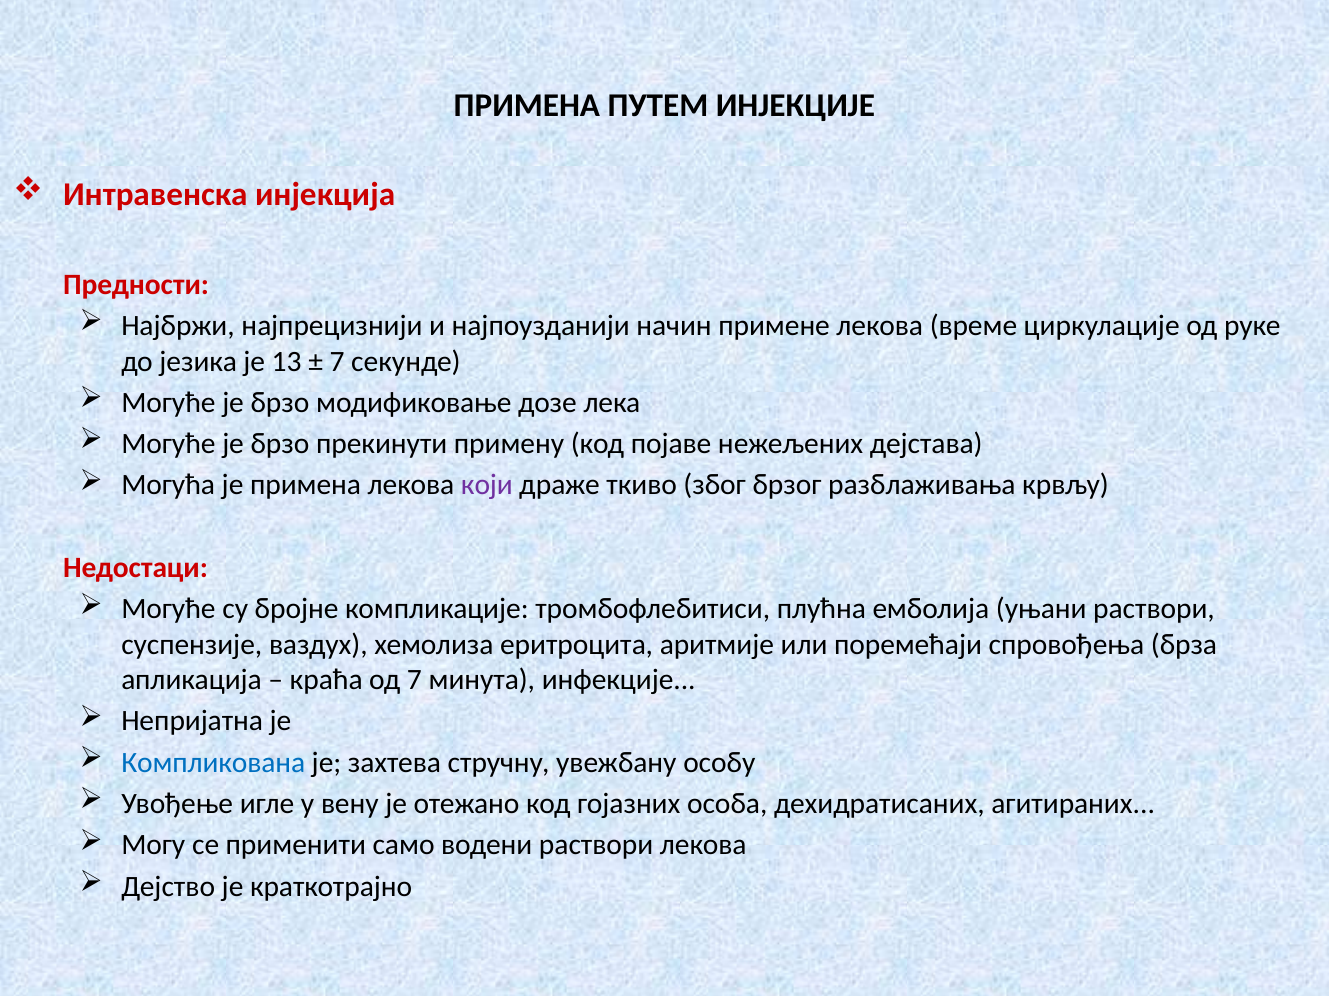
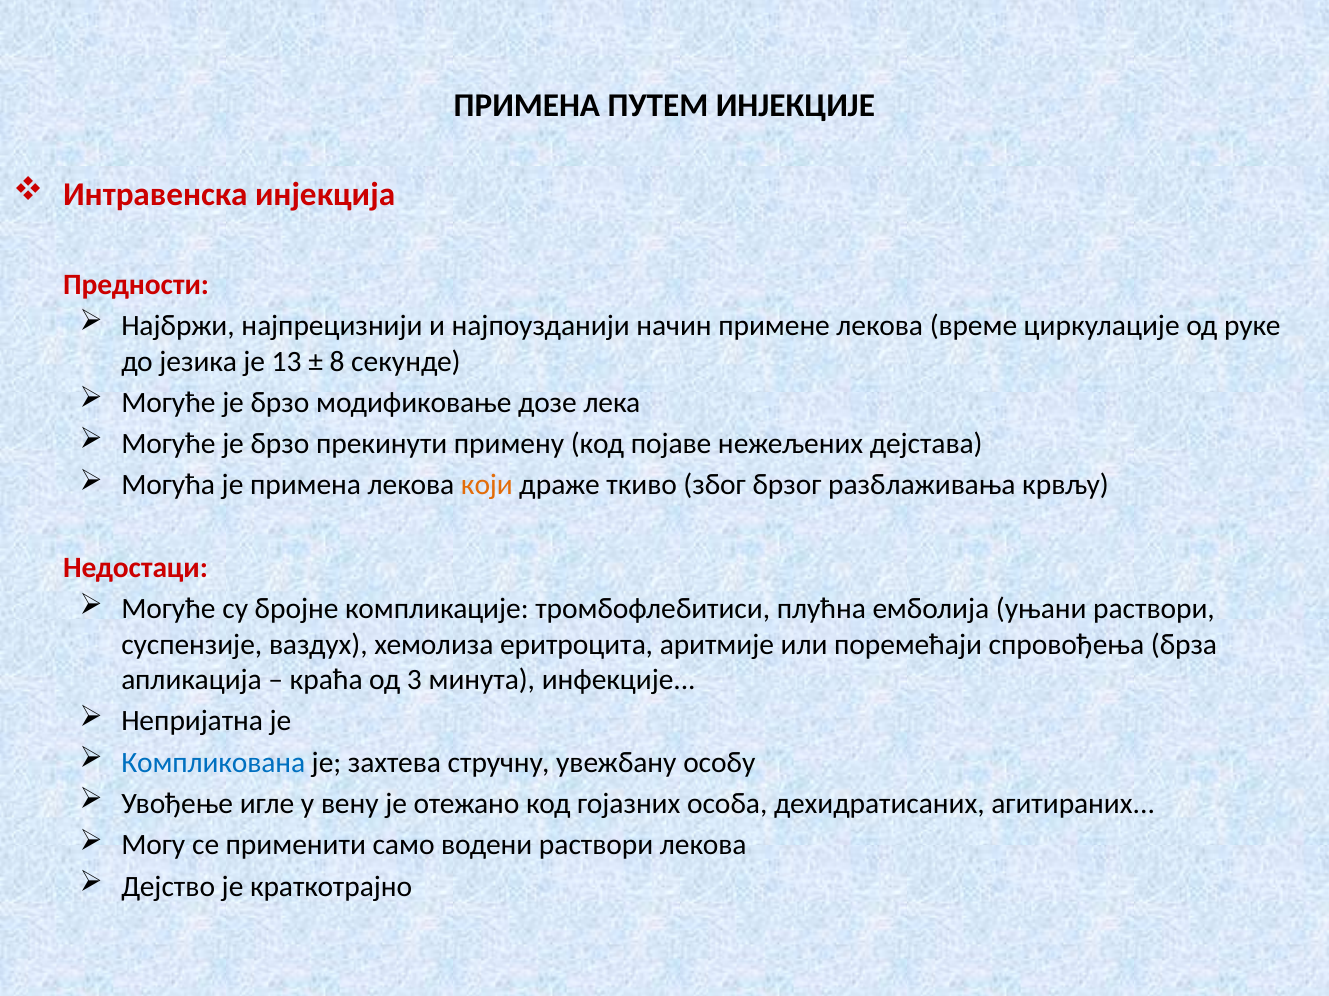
7 at (337, 362): 7 -> 8
који colour: purple -> orange
од 7: 7 -> 3
